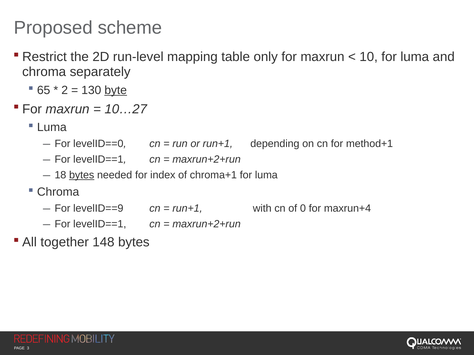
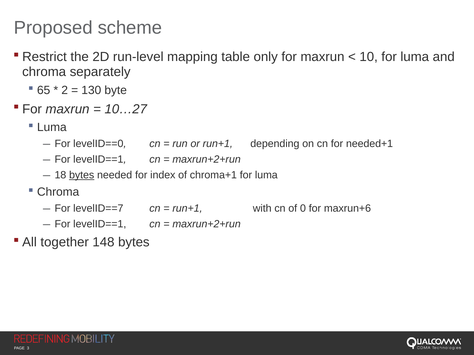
byte underline: present -> none
method+1: method+1 -> needed+1
levelID==9: levelID==9 -> levelID==7
maxrun+4: maxrun+4 -> maxrun+6
